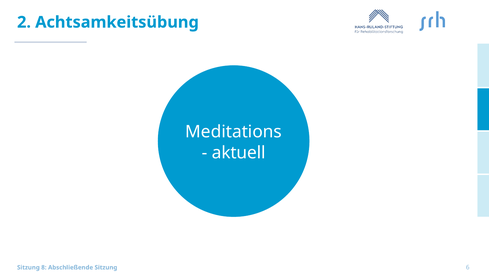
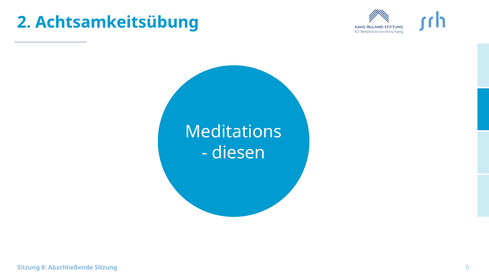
aktuell: aktuell -> diesen
